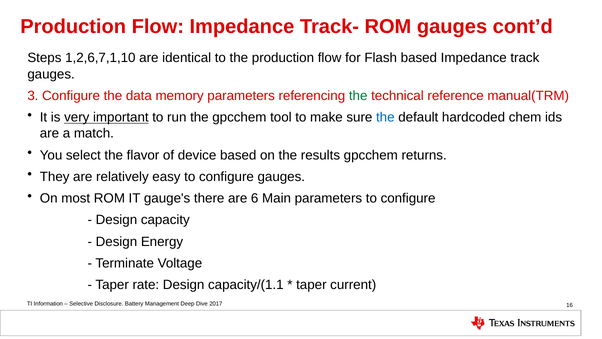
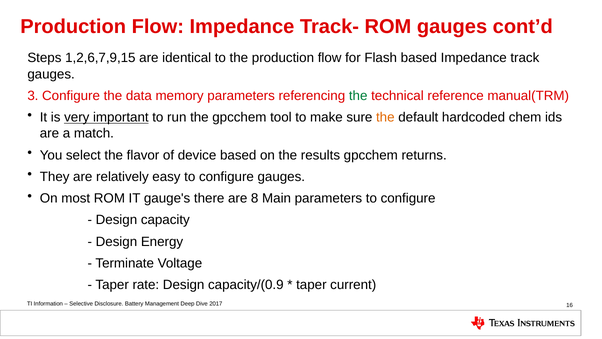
1,2,6,7,1,10: 1,2,6,7,1,10 -> 1,2,6,7,9,15
the at (385, 117) colour: blue -> orange
6: 6 -> 8
capacity/(1.1: capacity/(1.1 -> capacity/(0.9
